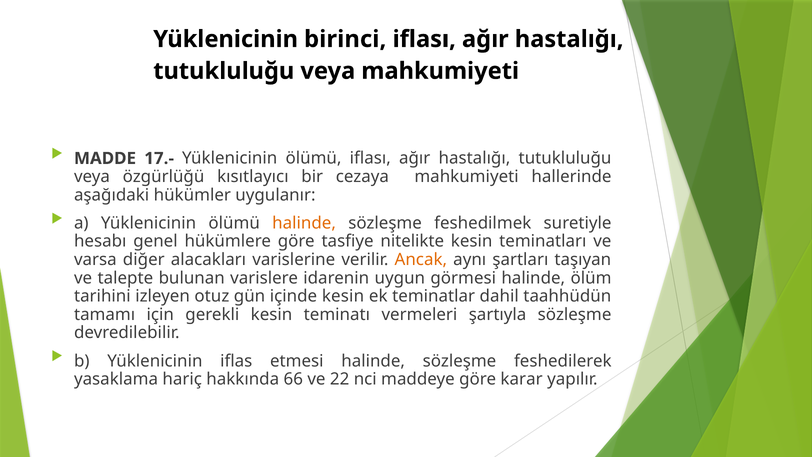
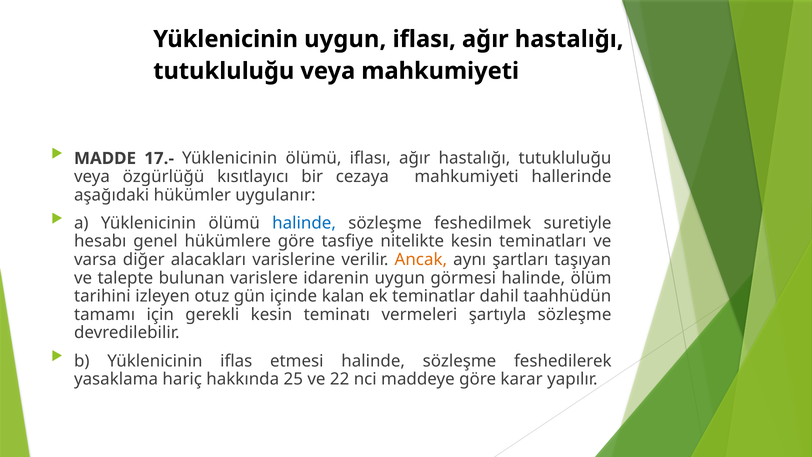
Yüklenicinin birinci: birinci -> uygun
halinde at (304, 223) colour: orange -> blue
içinde kesin: kesin -> kalan
66: 66 -> 25
